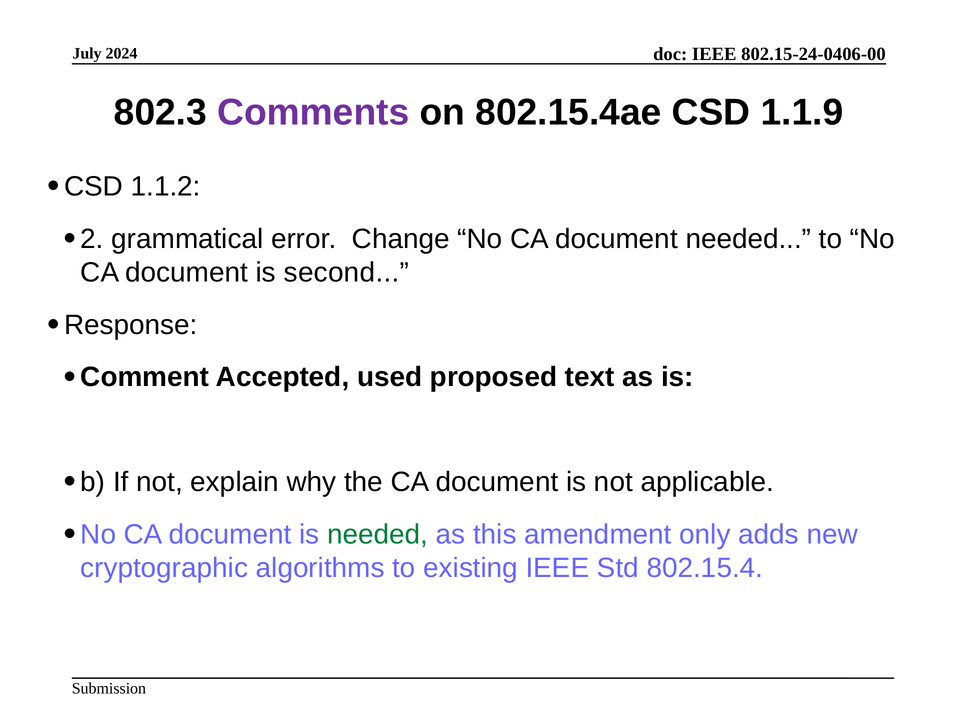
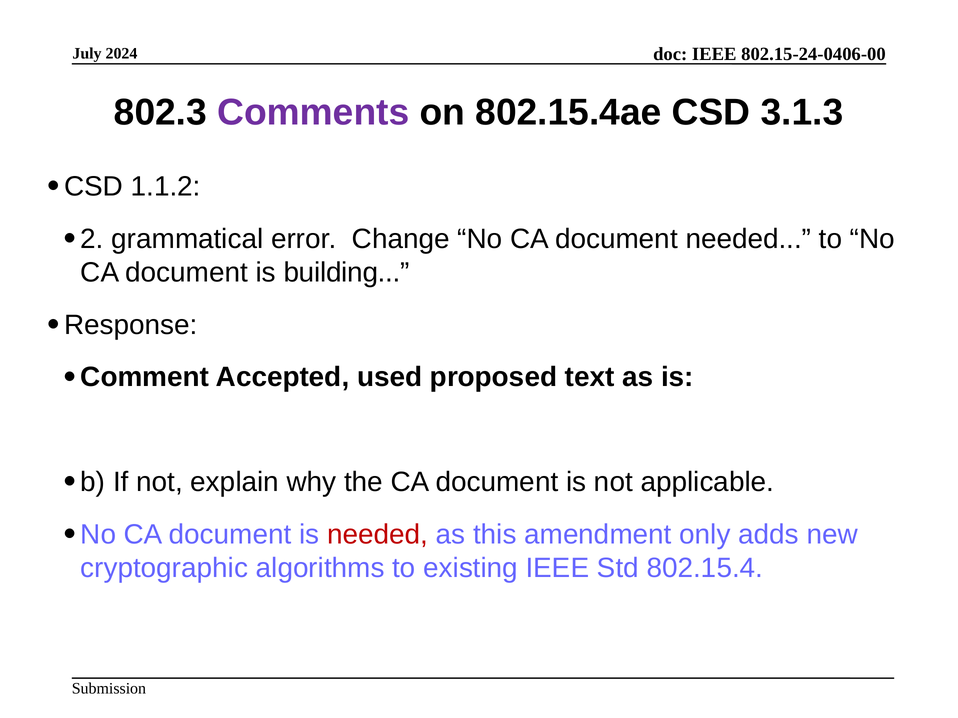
1.1.9: 1.1.9 -> 3.1.3
second: second -> building
needed at (378, 535) colour: green -> red
